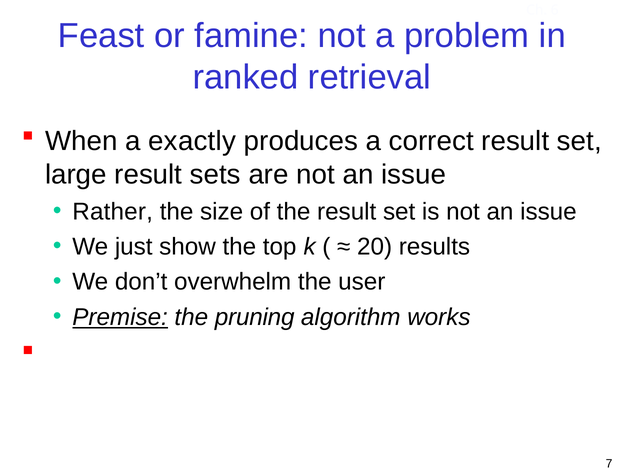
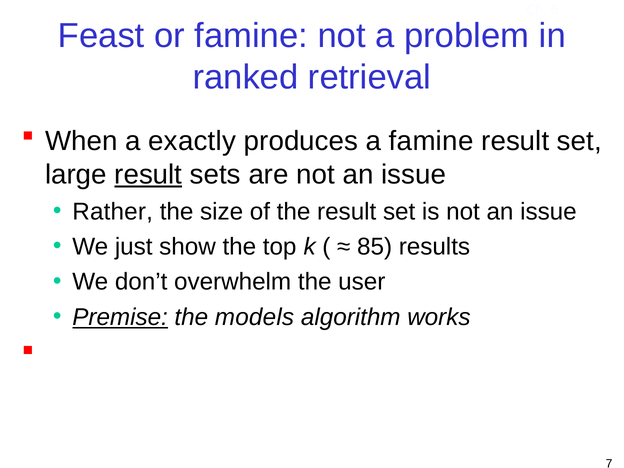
a correct: correct -> famine
result at (148, 175) underline: none -> present
20: 20 -> 85
pruning: pruning -> models
